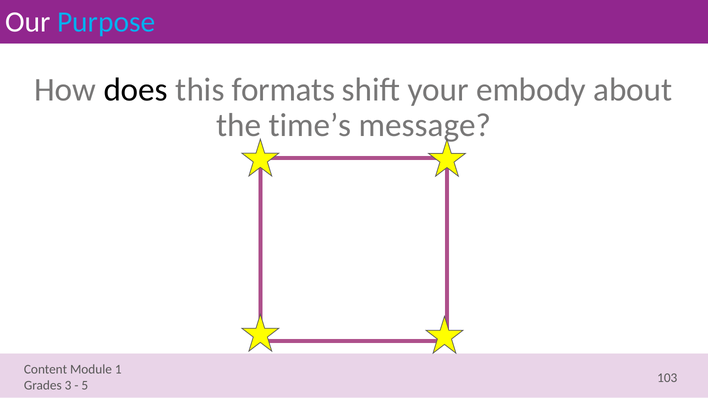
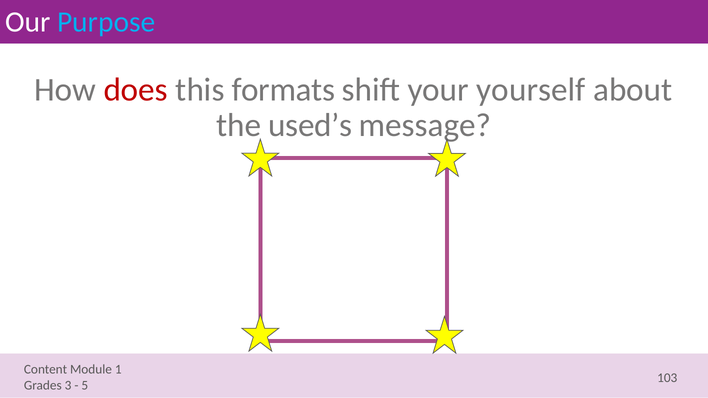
does colour: black -> red
embody: embody -> yourself
time’s: time’s -> used’s
